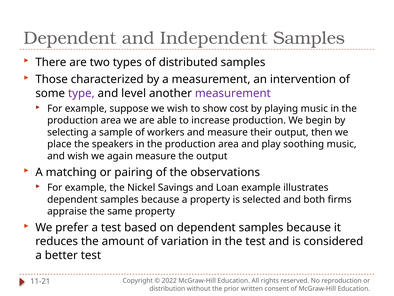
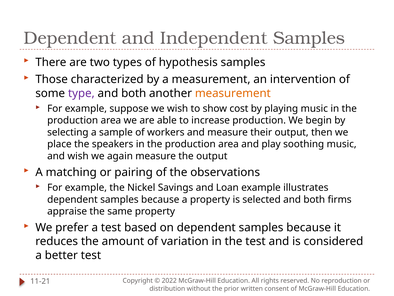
distributed: distributed -> hypothesis
level at (134, 93): level -> both
measurement at (233, 93) colour: purple -> orange
